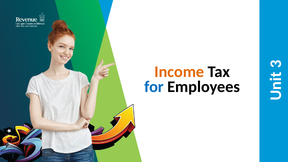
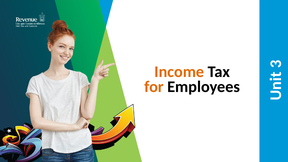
for colour: blue -> orange
